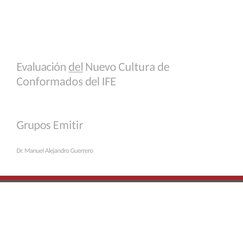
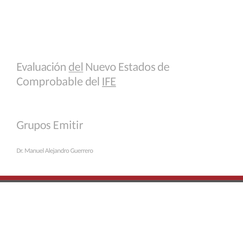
Cultura: Cultura -> Estados
Conformados: Conformados -> Comprobable
IFE underline: none -> present
